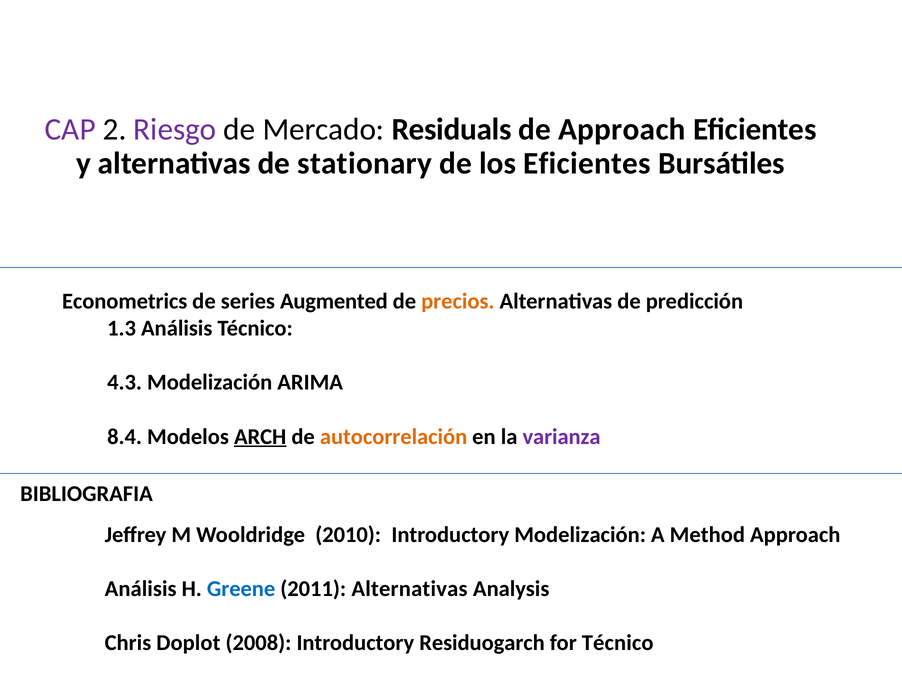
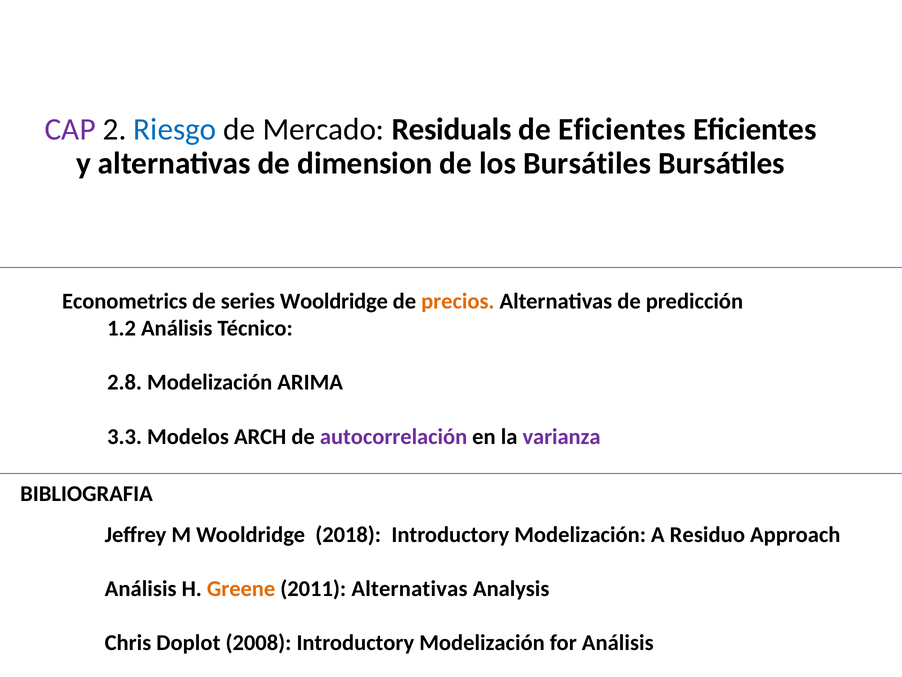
Riesgo colour: purple -> blue
de Approach: Approach -> Eficientes
stationary: stationary -> dimension
los Eficientes: Eficientes -> Bursátiles
series Augmented: Augmented -> Wooldridge
1.3: 1.3 -> 1.2
4.3: 4.3 -> 2.8
8.4: 8.4 -> 3.3
ARCH underline: present -> none
autocorrelación colour: orange -> purple
2010: 2010 -> 2018
Method: Method -> Residuo
Greene colour: blue -> orange
2008 Introductory Residuogarch: Residuogarch -> Modelización
for Técnico: Técnico -> Análisis
